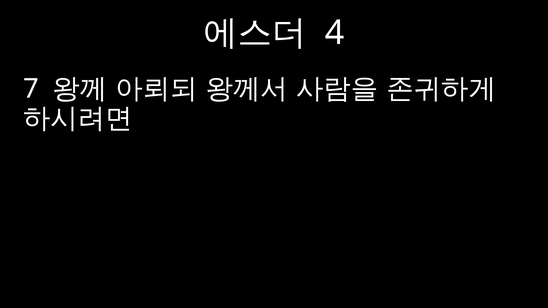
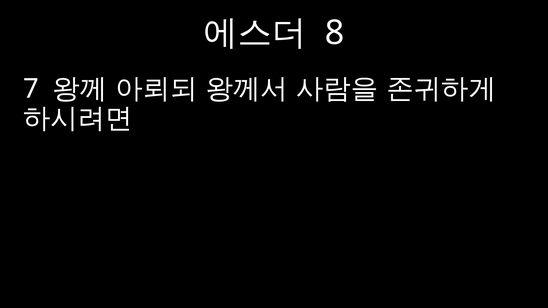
4: 4 -> 8
